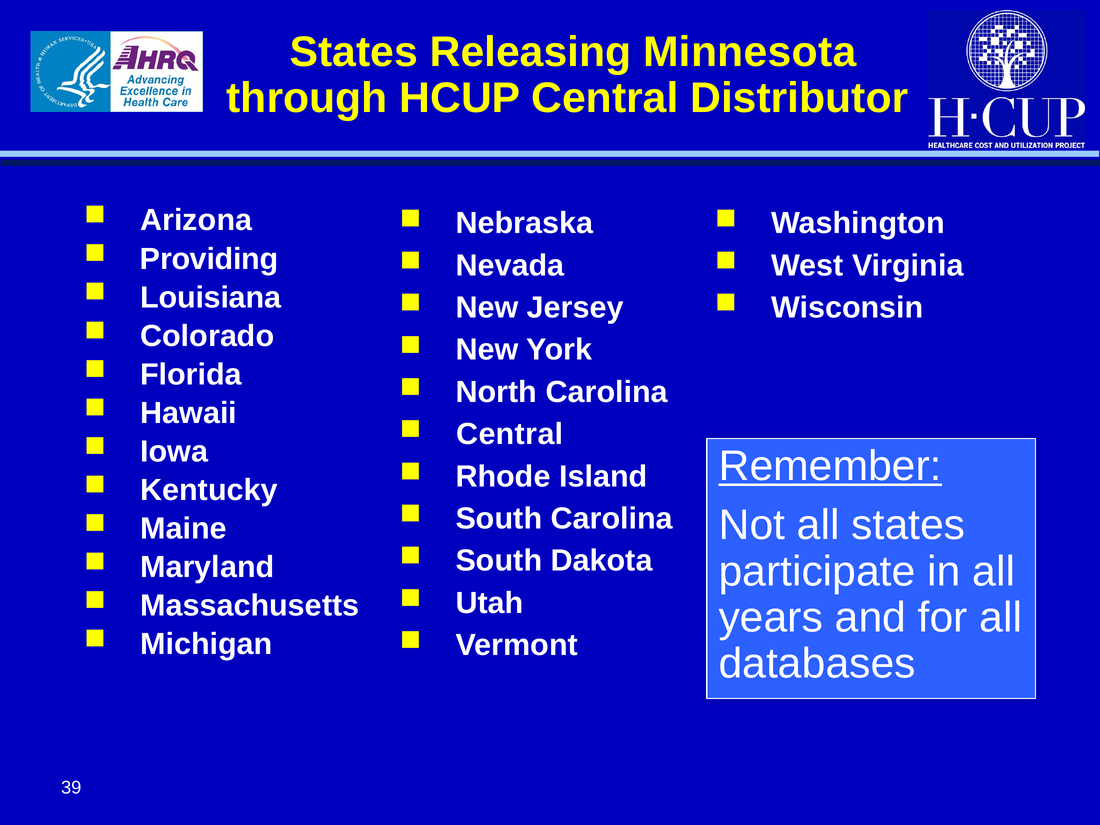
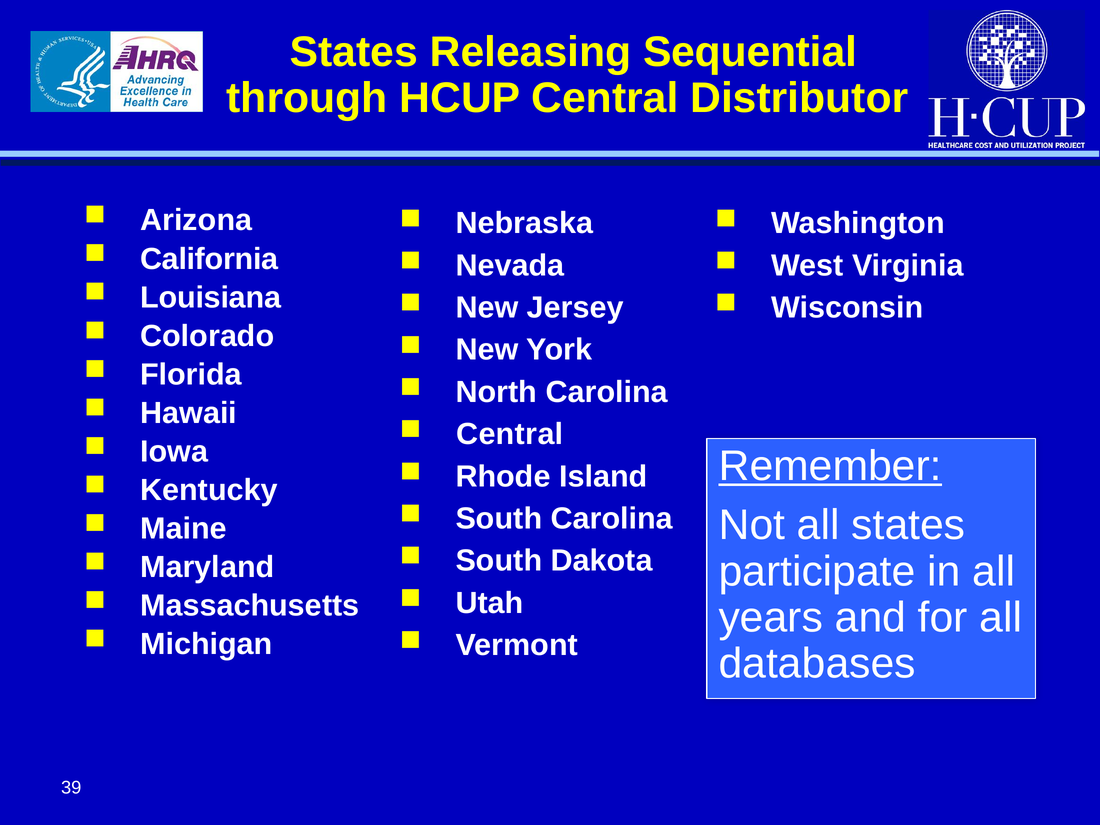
Minnesota: Minnesota -> Sequential
Providing: Providing -> California
